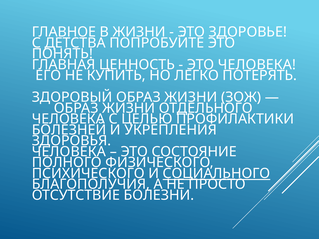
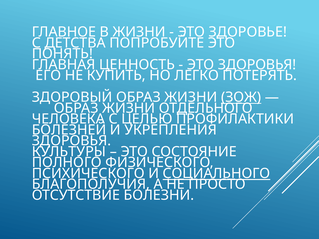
ЭТО ЧЕЛОВЕКА: ЧЕЛОВЕКА -> ЗДОРОВЬЯ
ЗОЖ underline: none -> present
ЧЕЛОВЕКА at (69, 152): ЧЕЛОВЕКА -> КУЛЬТУРЫ
